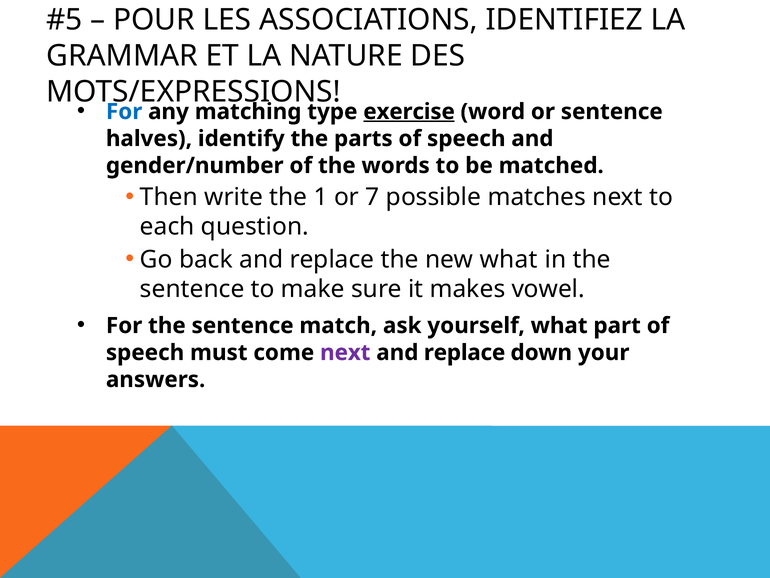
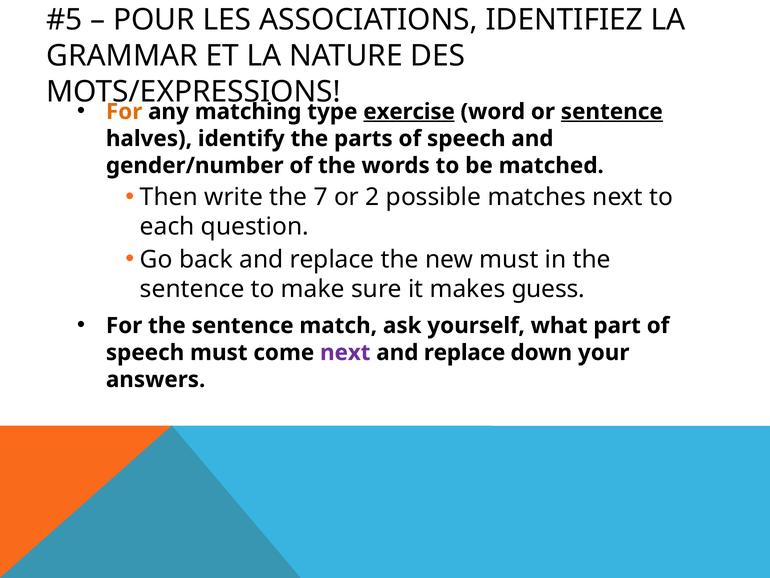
For at (124, 112) colour: blue -> orange
sentence at (612, 112) underline: none -> present
1: 1 -> 7
7: 7 -> 2
new what: what -> must
vowel: vowel -> guess
